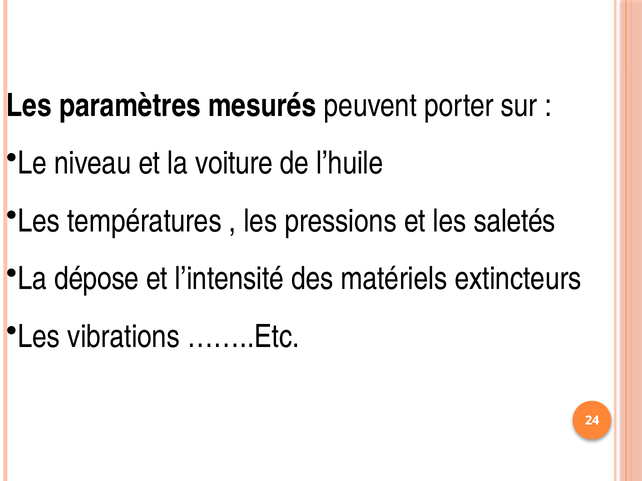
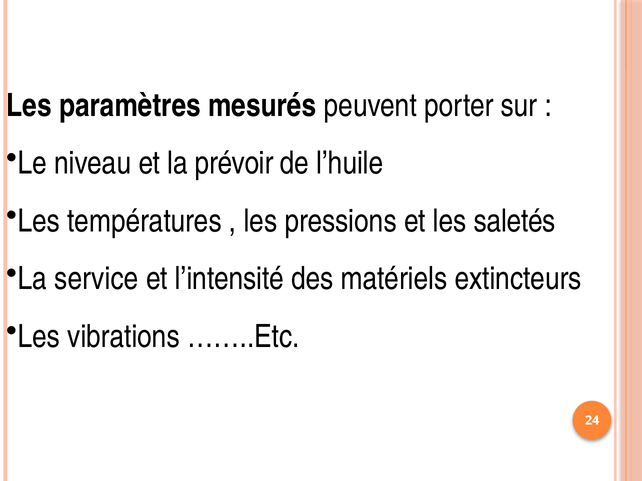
voiture: voiture -> prévoir
dépose: dépose -> service
